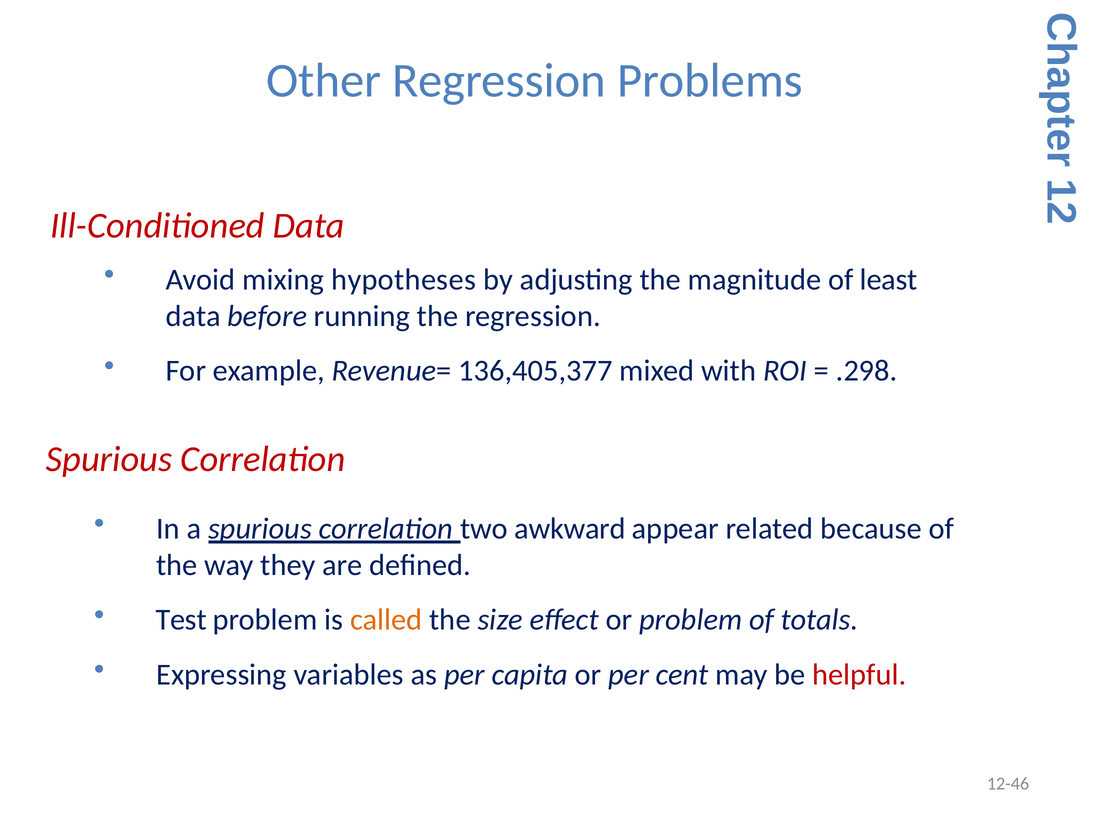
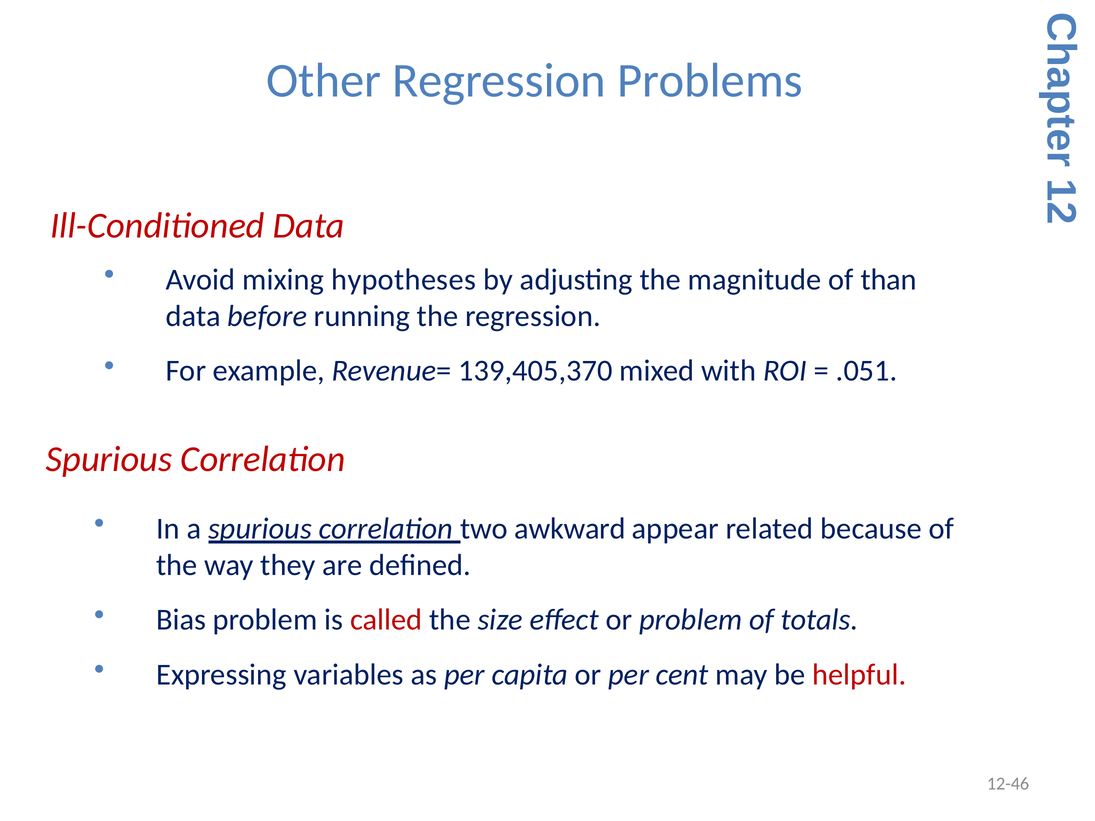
least: least -> than
136,405,377: 136,405,377 -> 139,405,370
.298: .298 -> .051
Test: Test -> Bias
called colour: orange -> red
